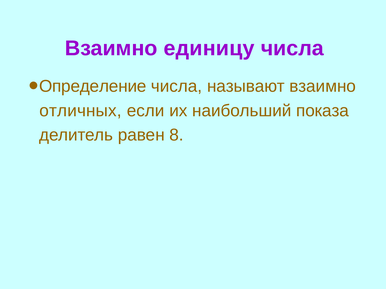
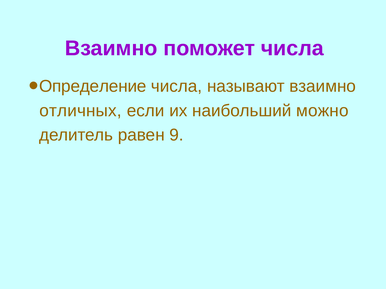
единицу: единицу -> поможет
показа: показа -> можно
8: 8 -> 9
